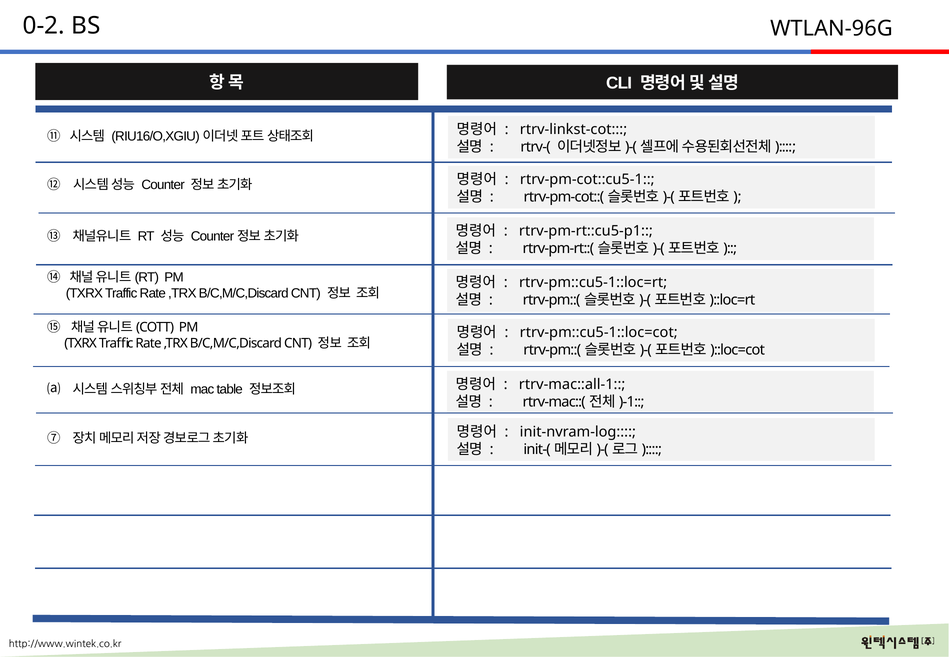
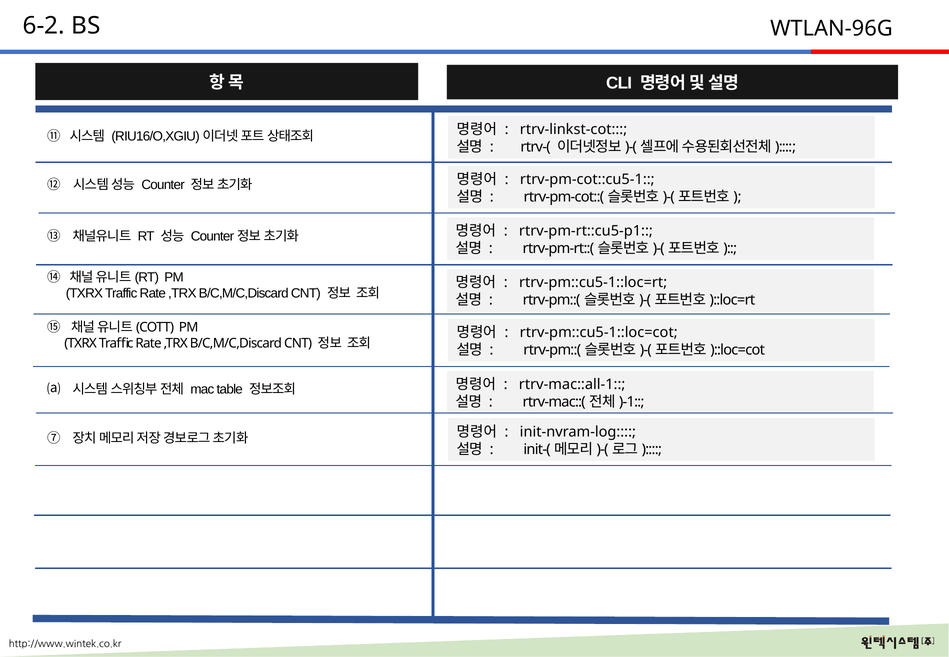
0-2: 0-2 -> 6-2
